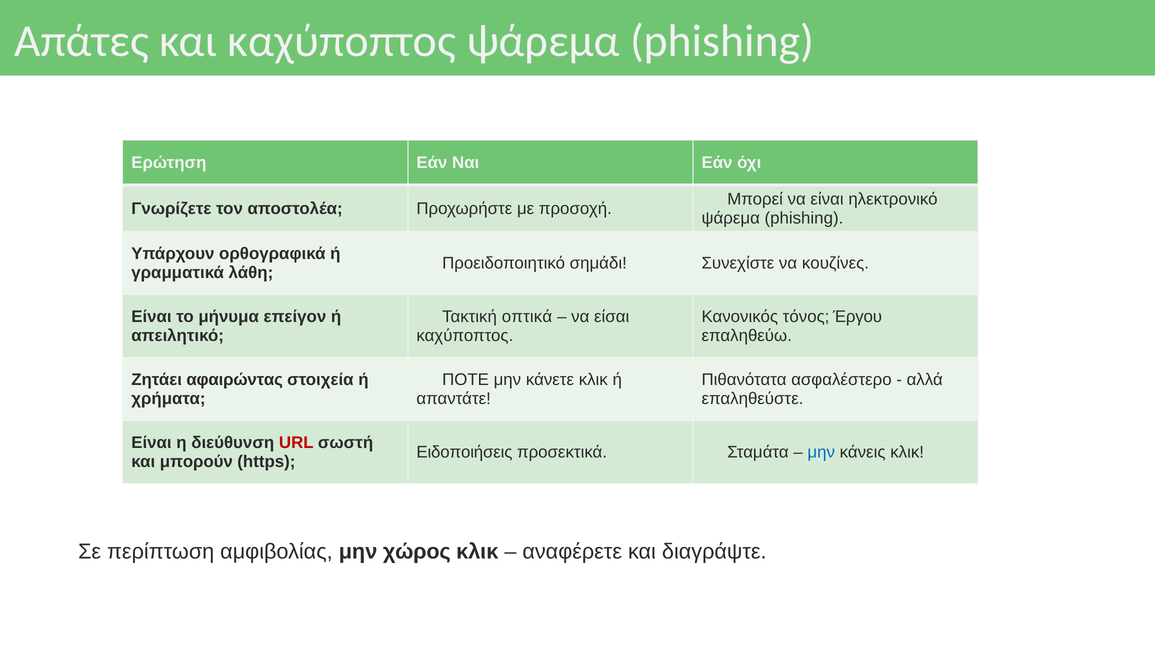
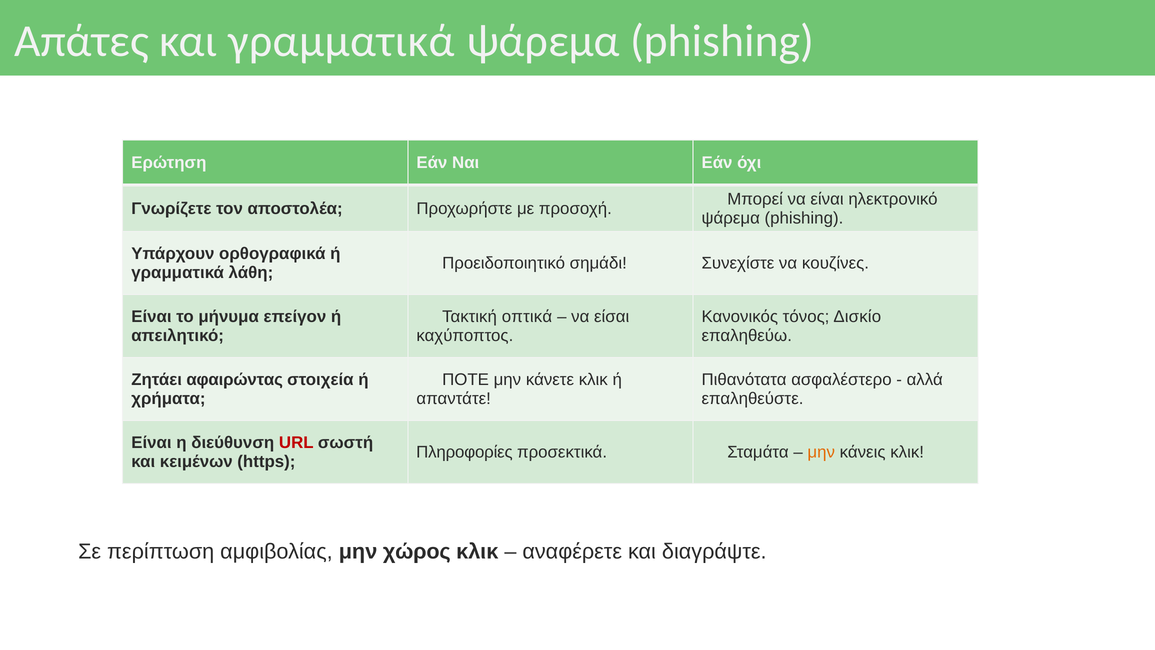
και καχύποπτος: καχύποπτος -> γραμματικά
Έργου: Έργου -> Δισκίο
Ειδοποιήσεις: Ειδοποιήσεις -> Πληροφορίες
μην at (821, 452) colour: blue -> orange
μπορούν: μπορούν -> κειμένων
